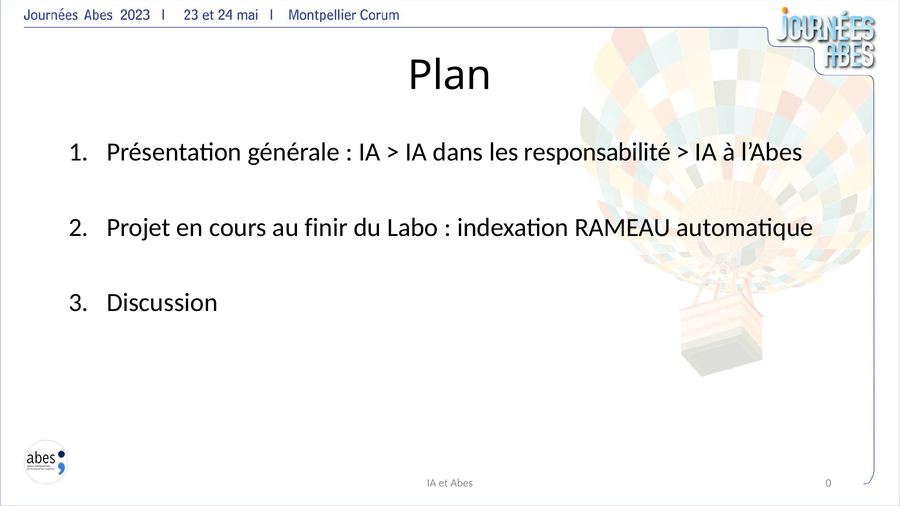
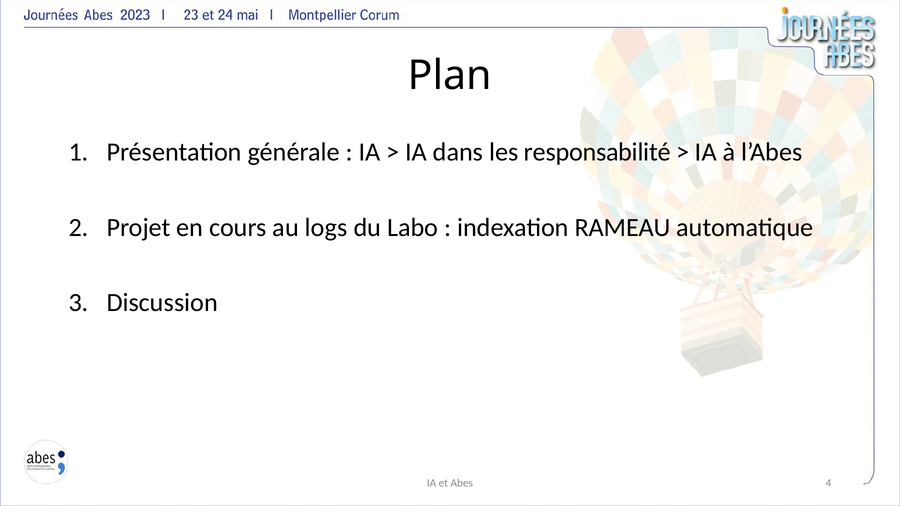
finir: finir -> logs
0: 0 -> 4
